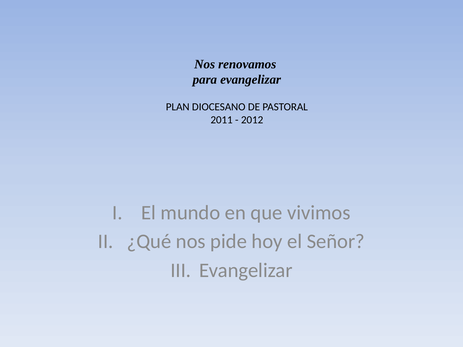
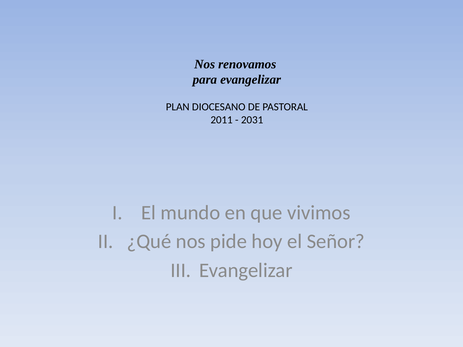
2012: 2012 -> 2031
